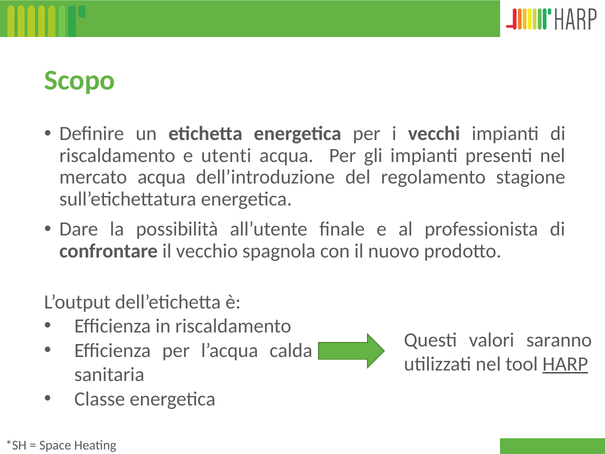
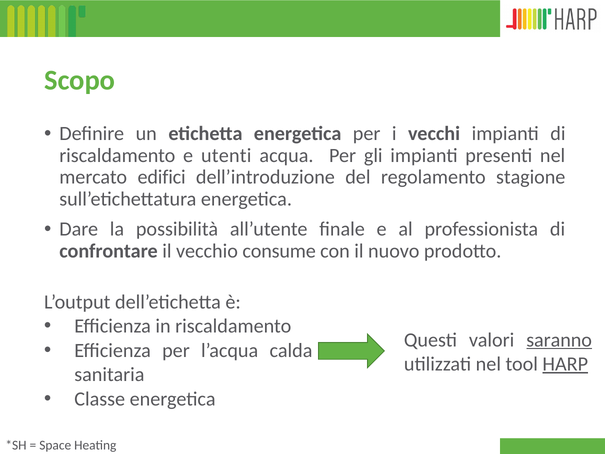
mercato acqua: acqua -> edifici
spagnola: spagnola -> consume
saranno underline: none -> present
